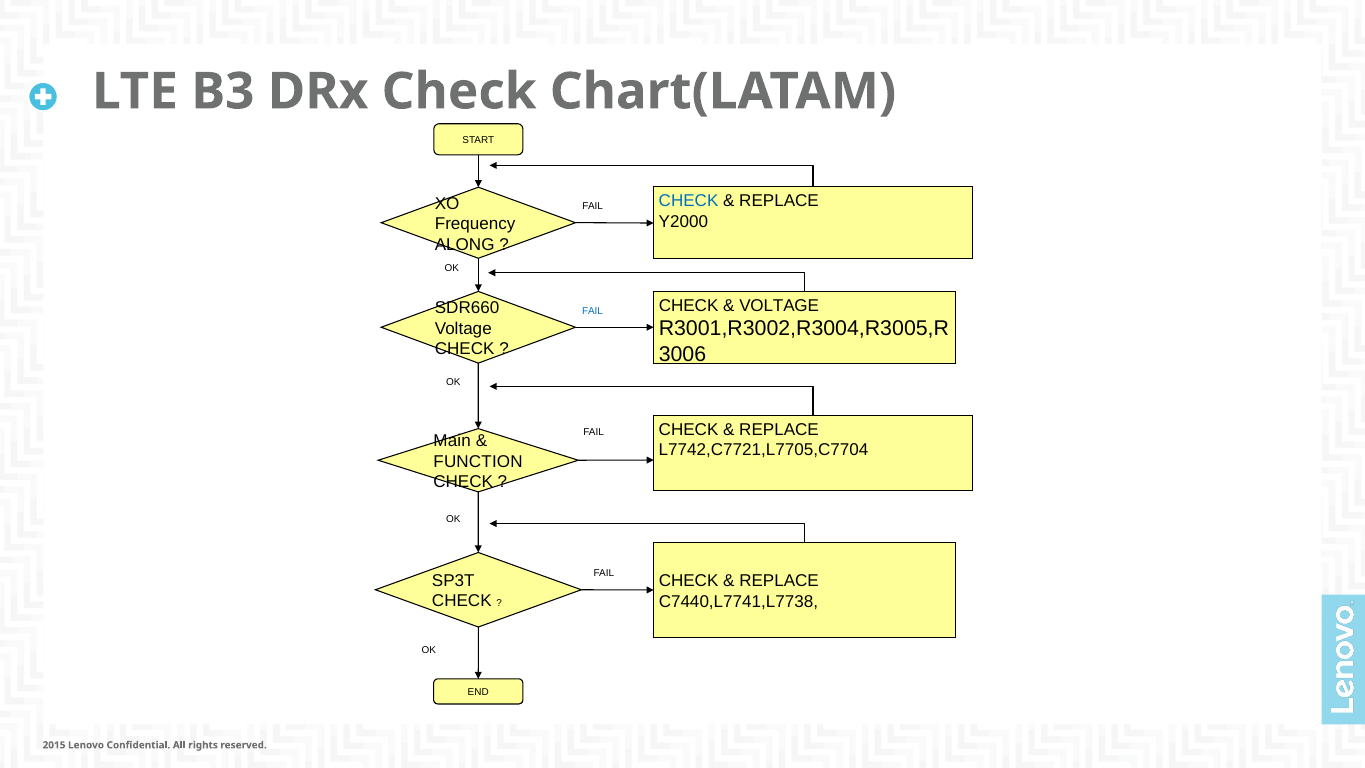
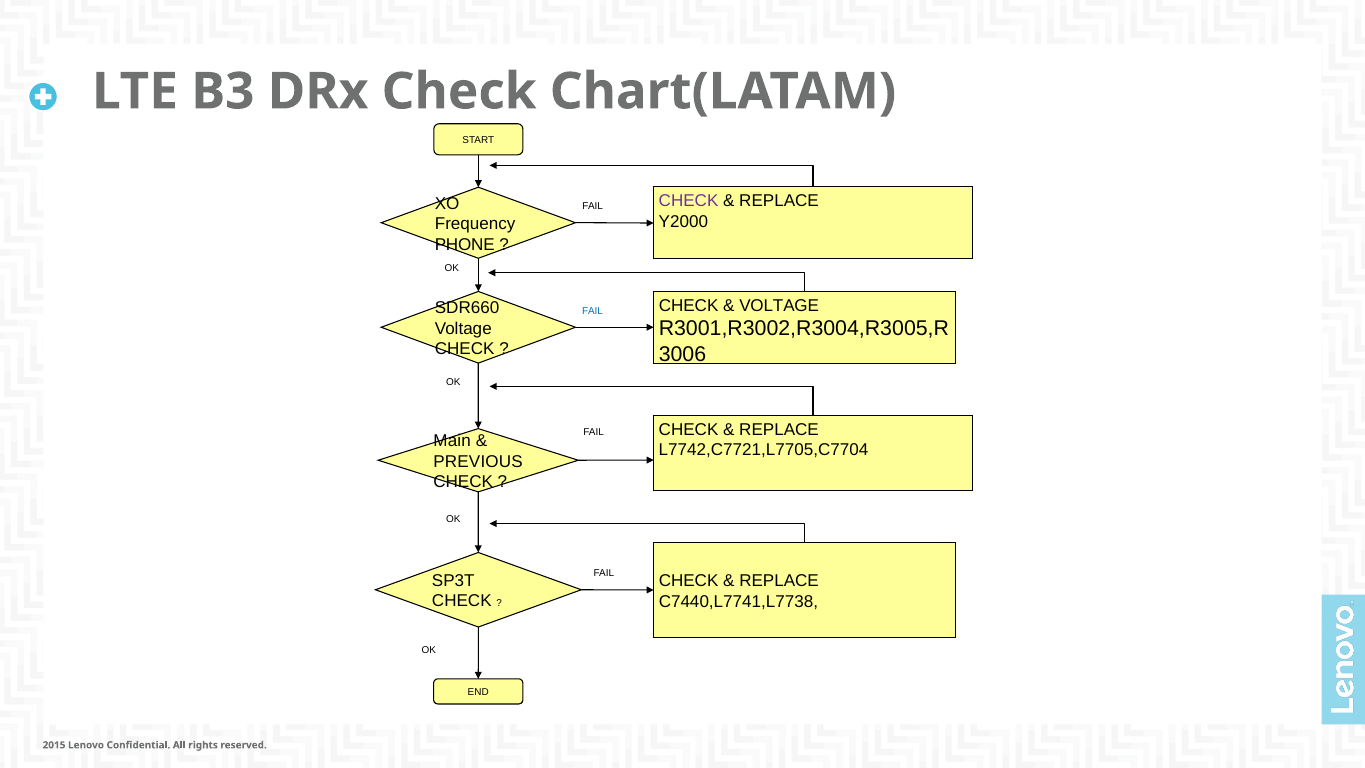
CHECK at (689, 201) colour: blue -> purple
ALONG: ALONG -> PHONE
FUNCTION: FUNCTION -> PREVIOUS
